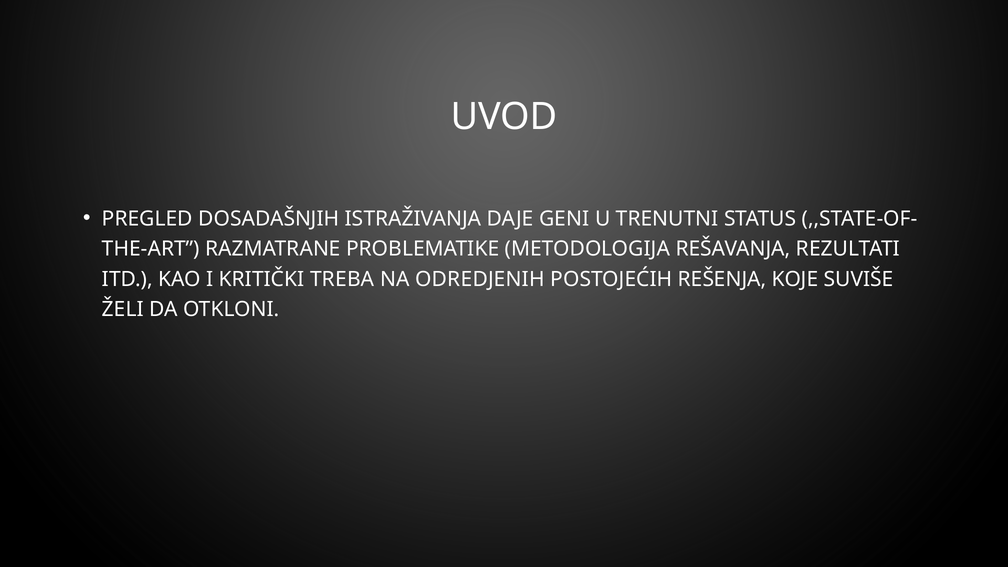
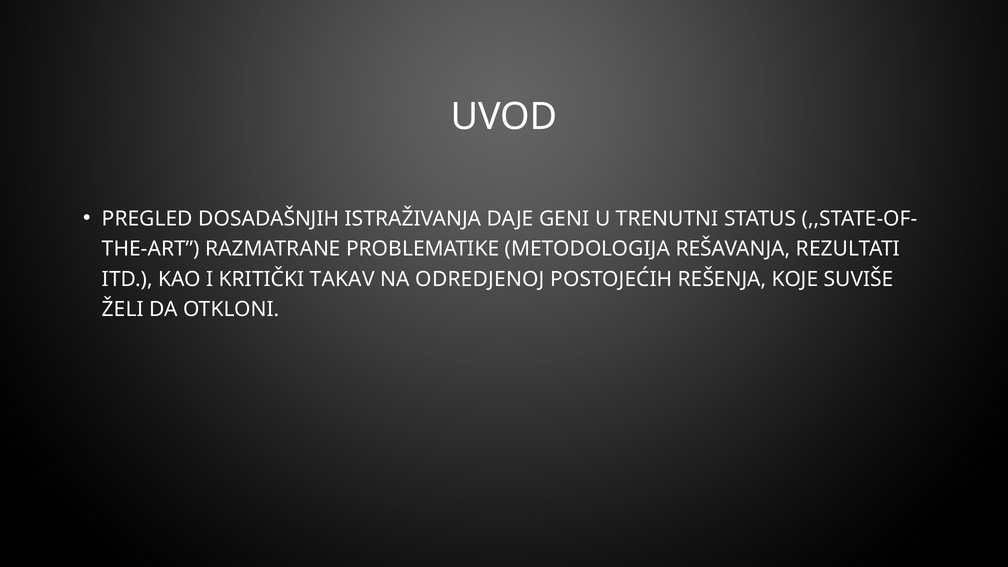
TREBA: TREBA -> TAKAV
ODREDJENIH: ODREDJENIH -> ODREDJENOJ
